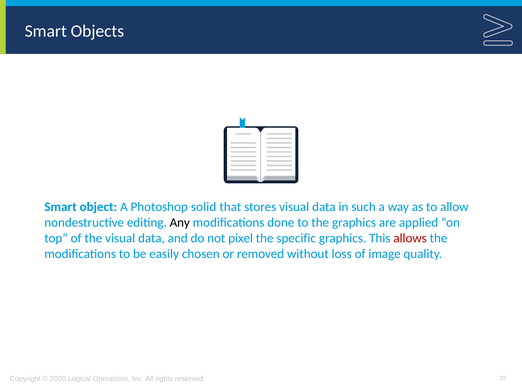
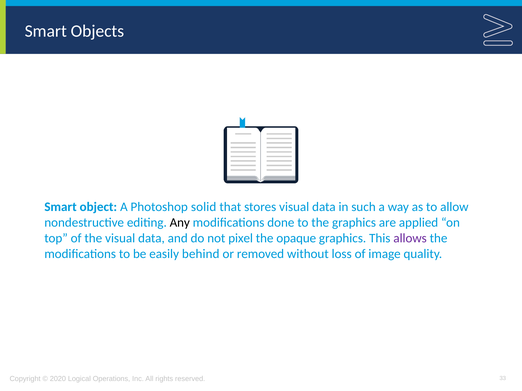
specific: specific -> opaque
allows colour: red -> purple
chosen: chosen -> behind
